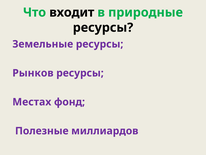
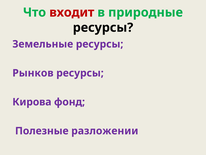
входит colour: black -> red
Местах: Местах -> Кирова
миллиардов: миллиардов -> разложении
